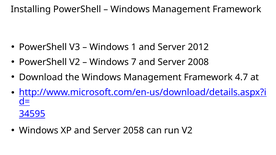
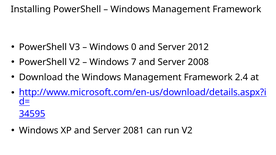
1: 1 -> 0
4.7: 4.7 -> 2.4
2058: 2058 -> 2081
